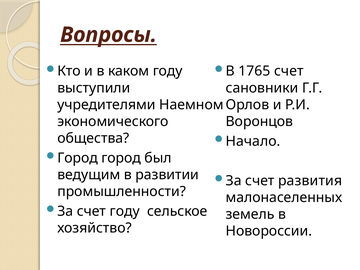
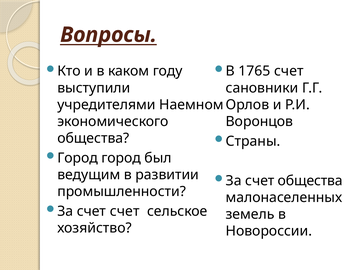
Начало: Начало -> Страны
счет развития: развития -> общества
счет году: году -> счет
